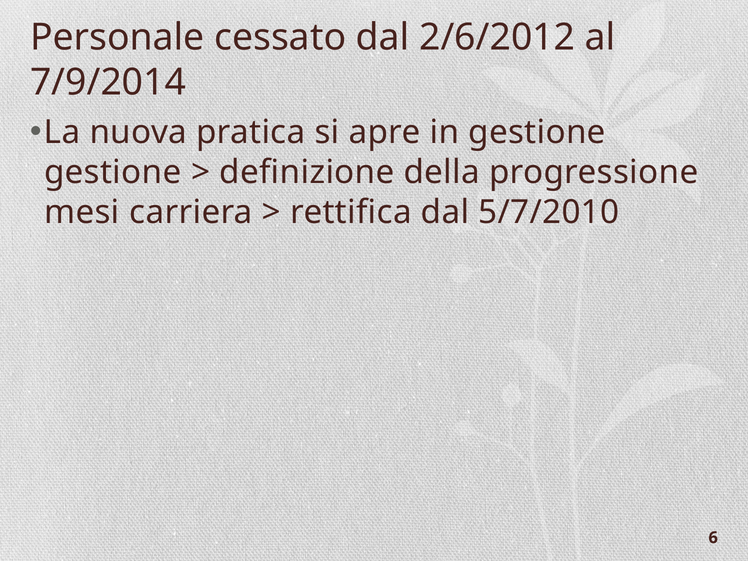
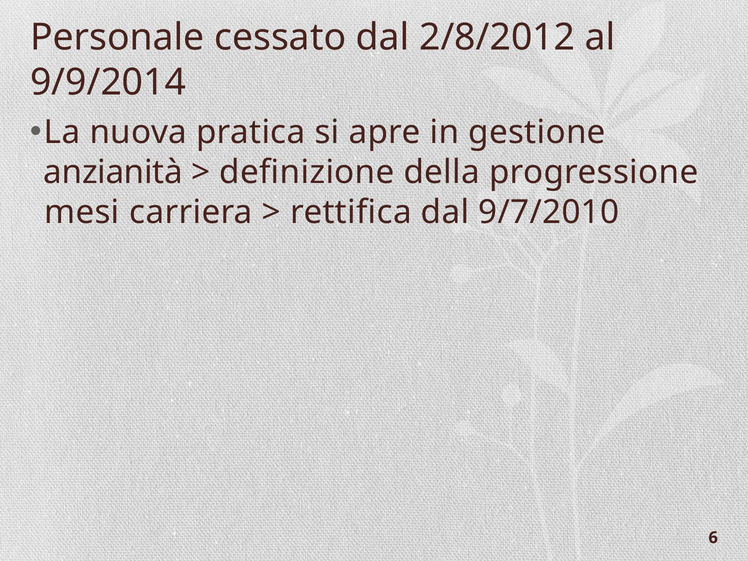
2/6/2012: 2/6/2012 -> 2/8/2012
7/9/2014: 7/9/2014 -> 9/9/2014
gestione at (113, 172): gestione -> anzianità
5/7/2010: 5/7/2010 -> 9/7/2010
